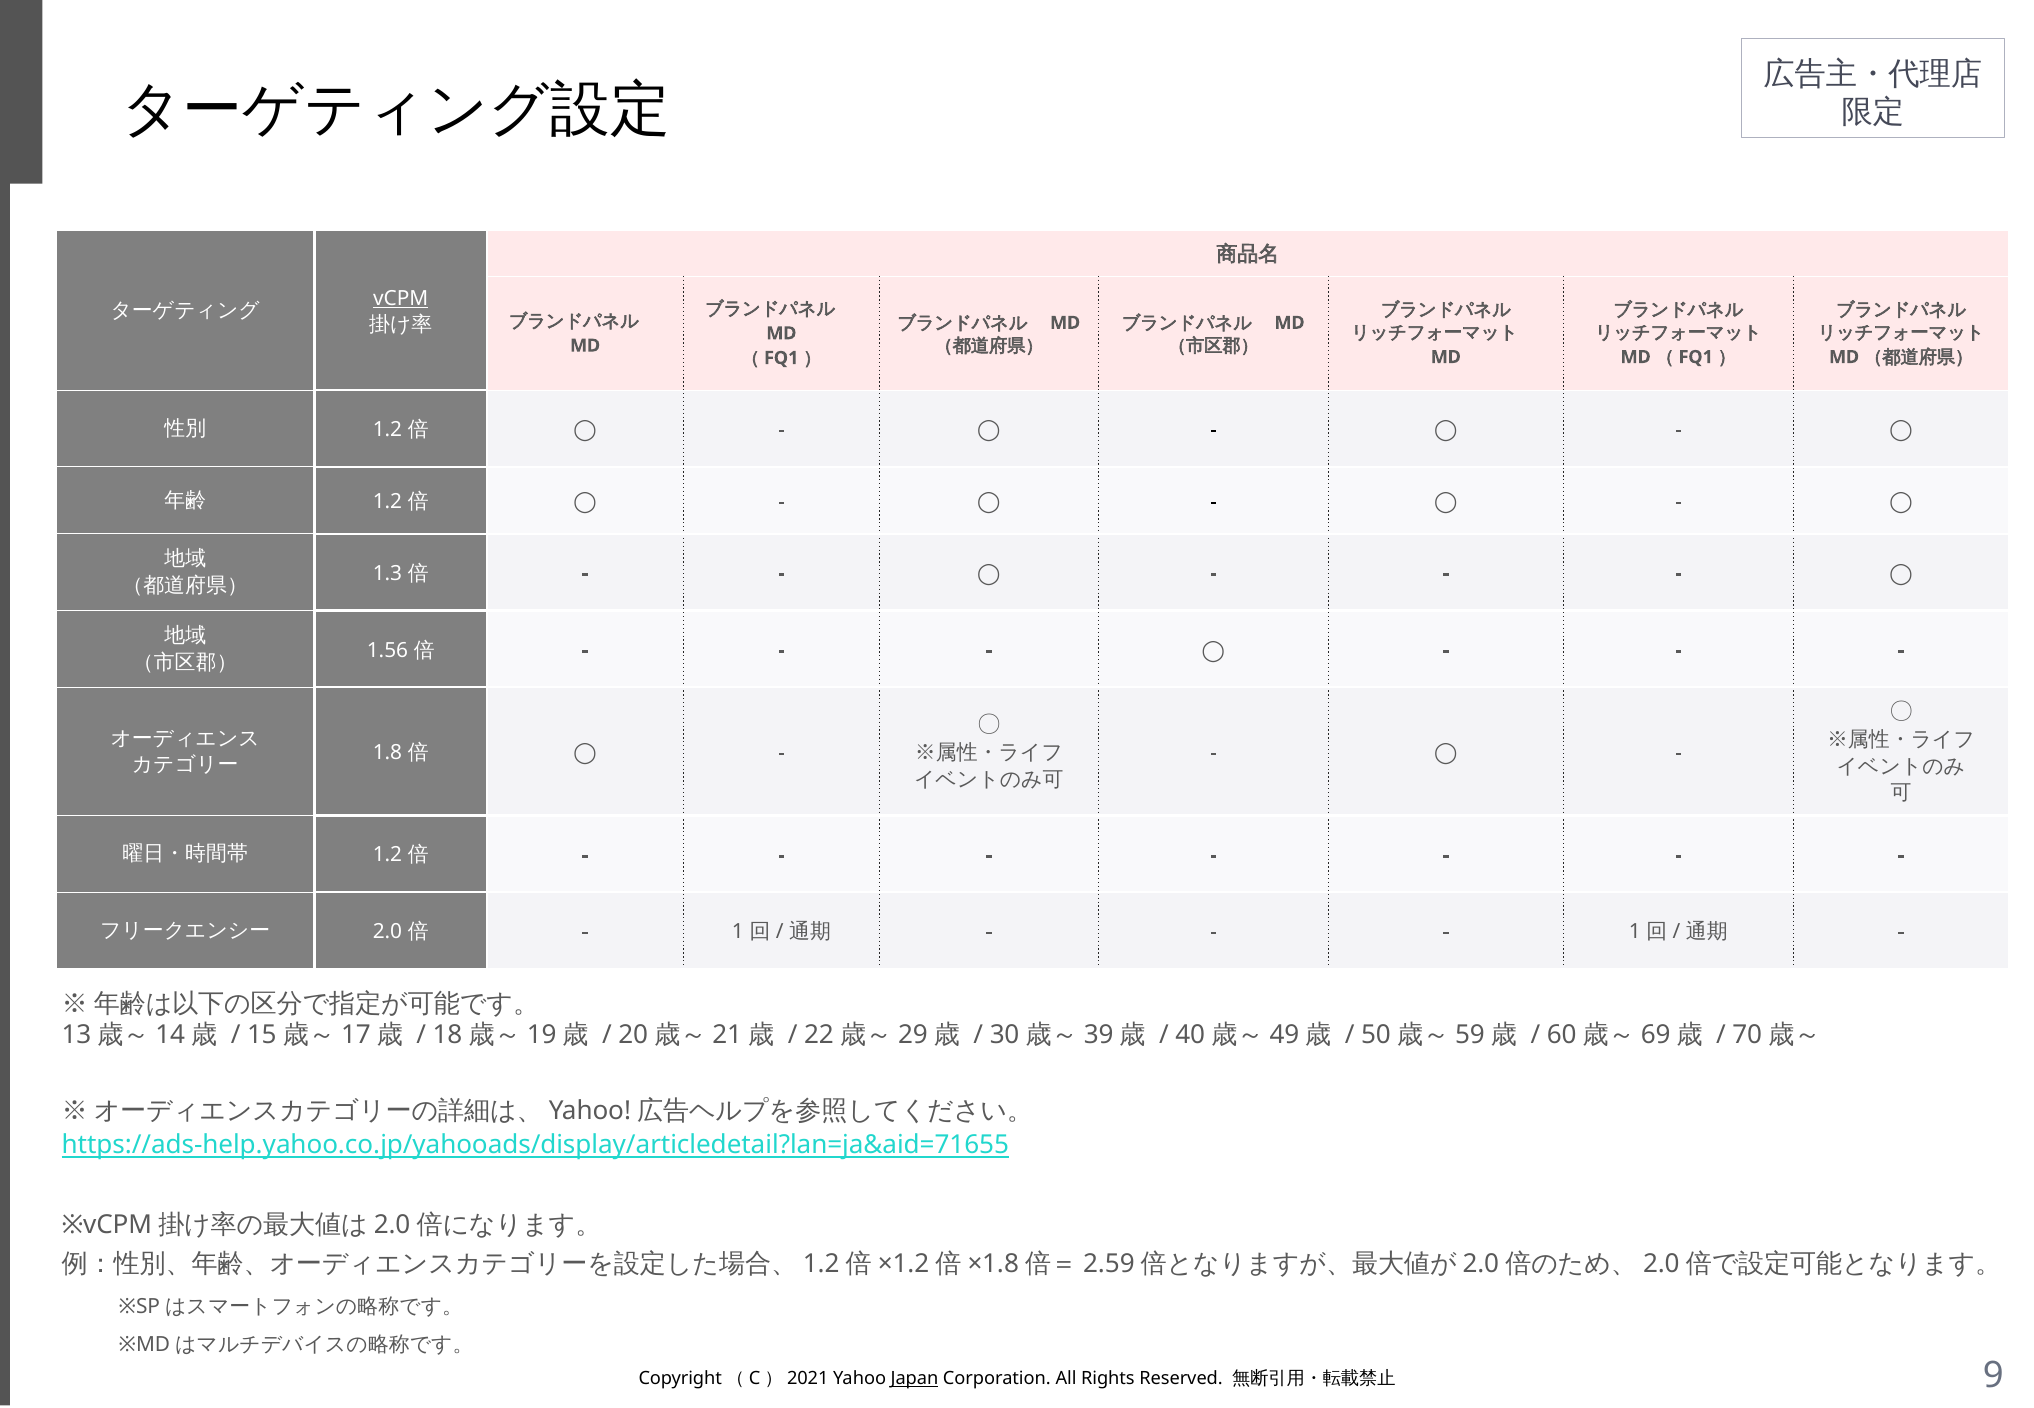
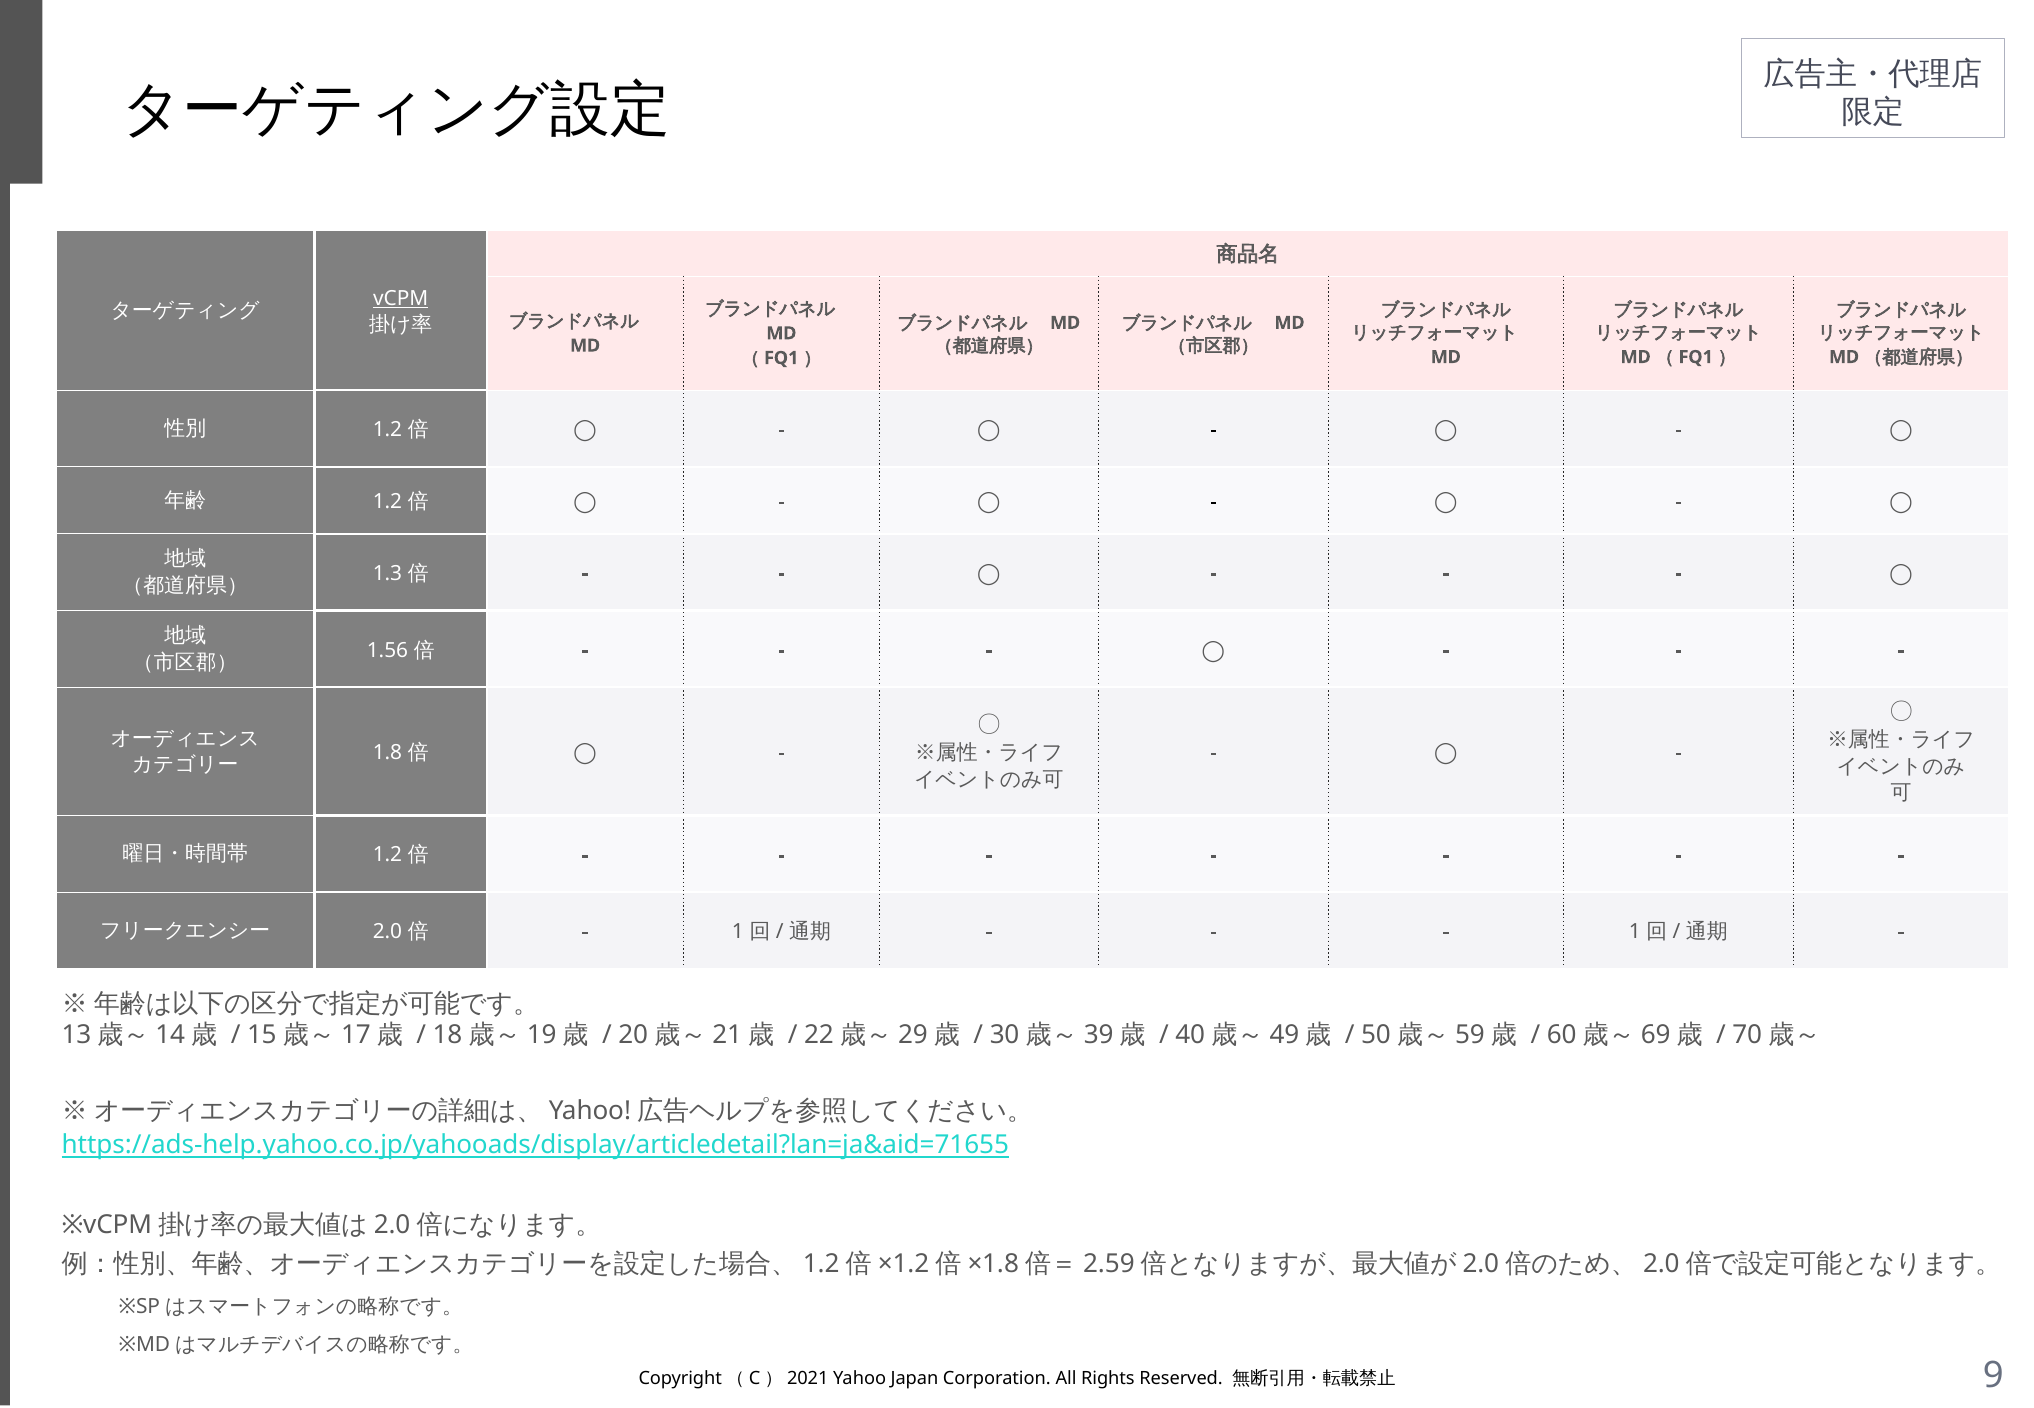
Japan underline: present -> none
